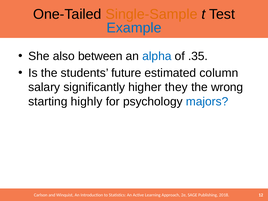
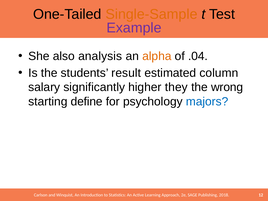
Example colour: blue -> purple
between: between -> analysis
alpha colour: blue -> orange
.35: .35 -> .04
future: future -> result
highly: highly -> define
